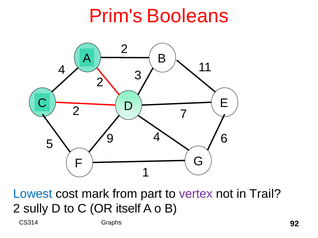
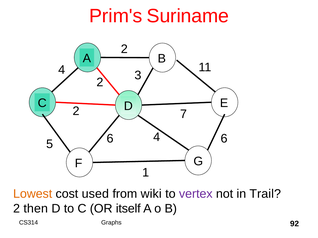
Booleans: Booleans -> Suriname
5 9: 9 -> 6
Lowest colour: blue -> orange
mark: mark -> used
part: part -> wiki
sully: sully -> then
